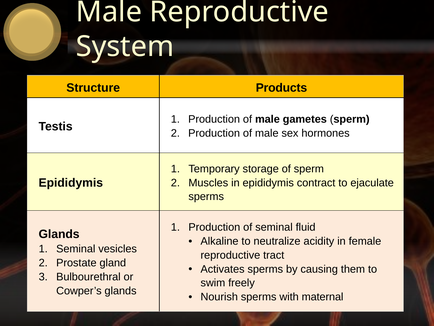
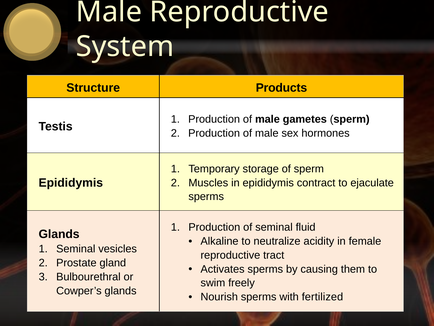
maternal: maternal -> fertilized
